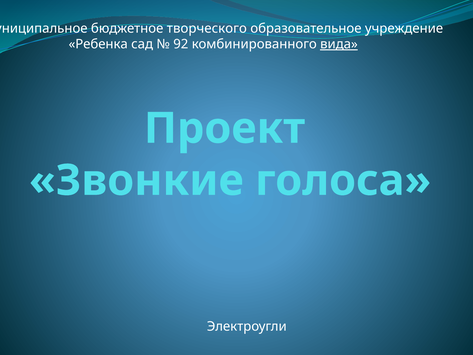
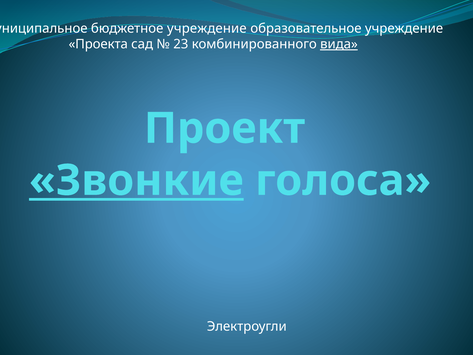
бюджетное творческого: творческого -> учреждение
Ребенка: Ребенка -> Проекта
92: 92 -> 23
Звонкие underline: none -> present
